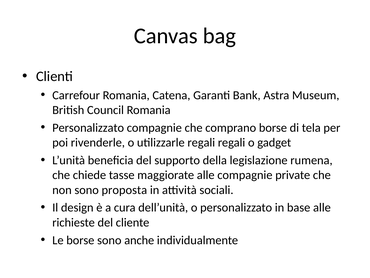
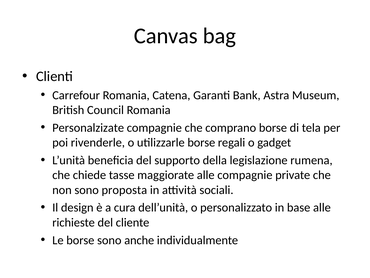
Personalizzato at (88, 128): Personalizzato -> Personalzizate
utilizzarle regali: regali -> borse
